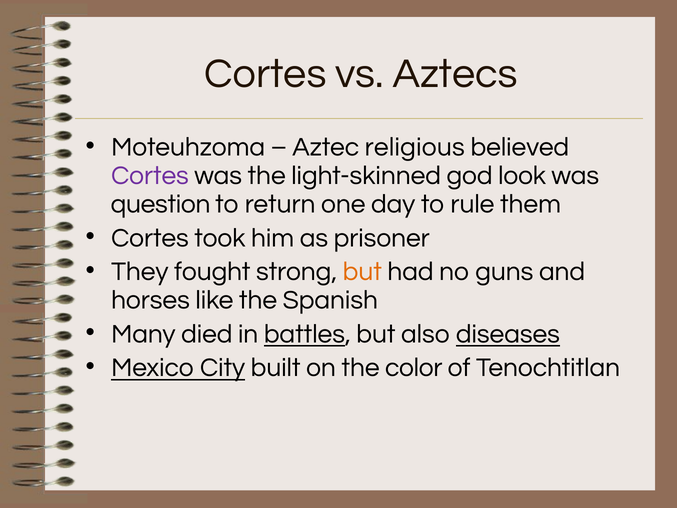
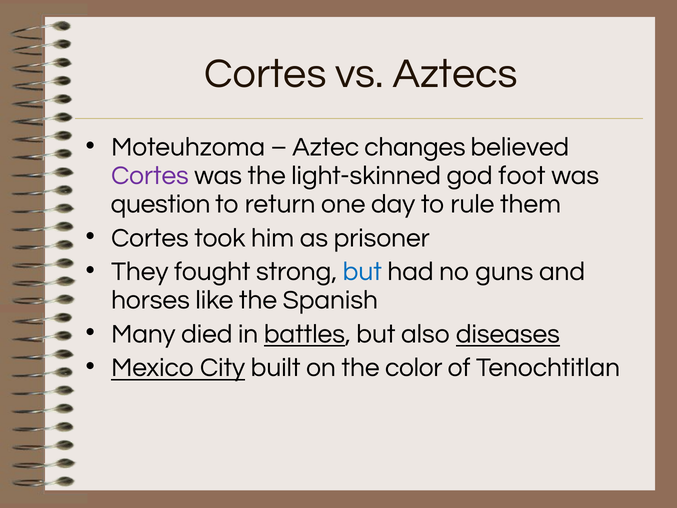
religious: religious -> changes
look: look -> foot
but at (362, 272) colour: orange -> blue
